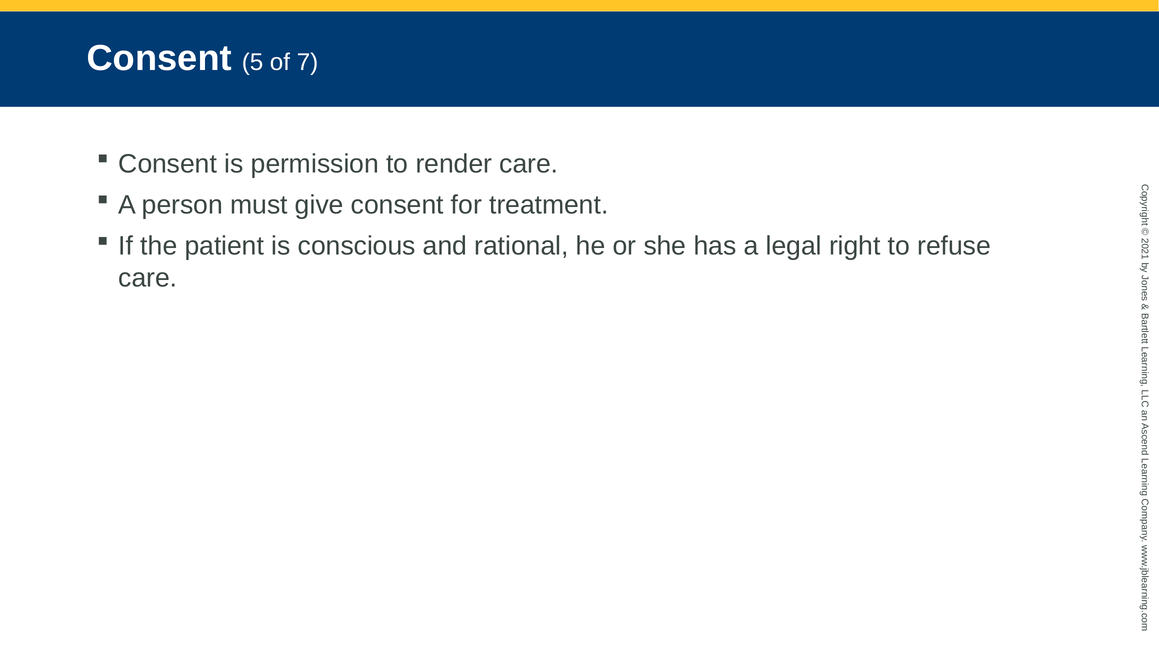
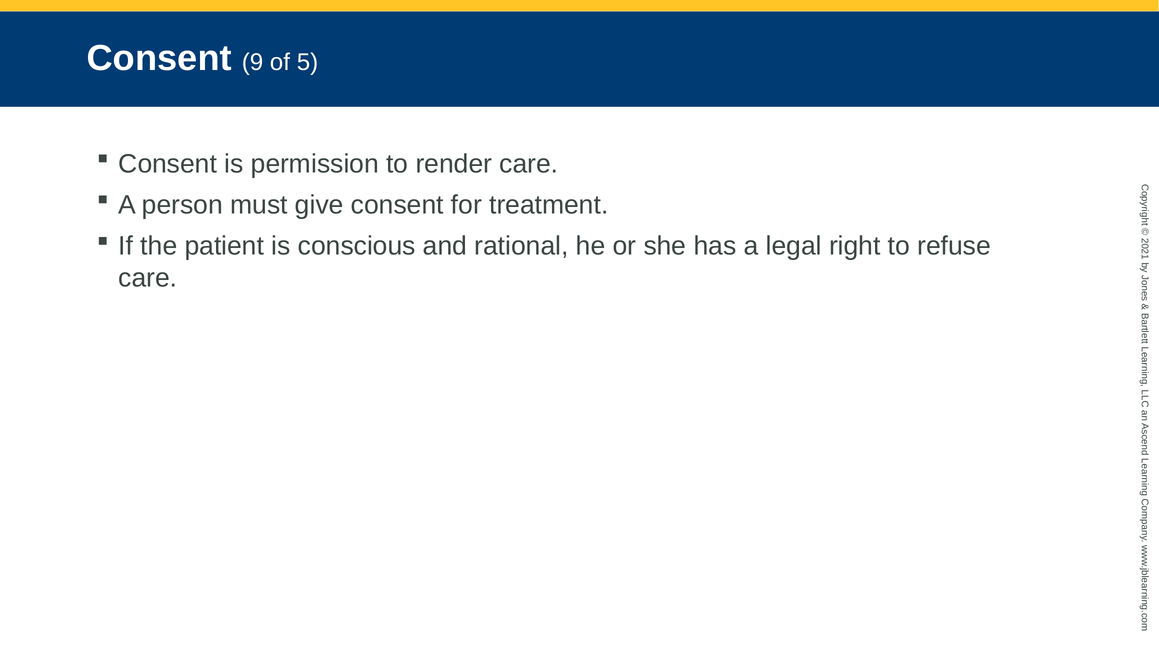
5: 5 -> 9
7: 7 -> 5
